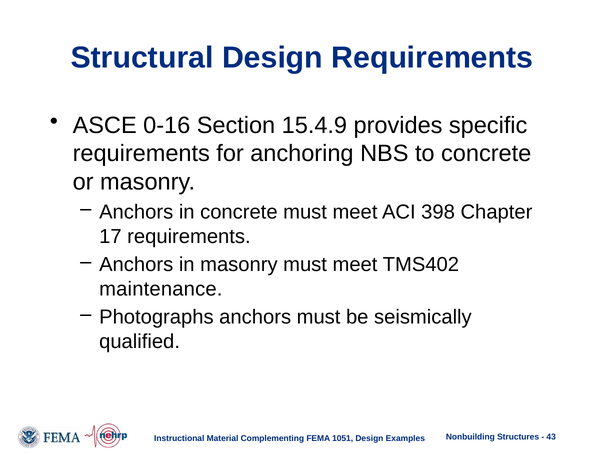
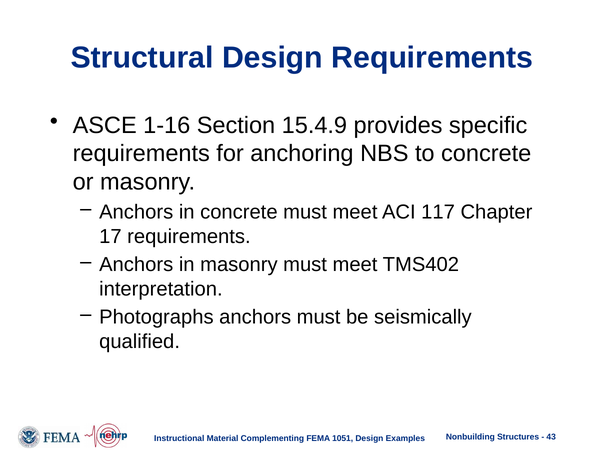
0-16: 0-16 -> 1-16
398: 398 -> 117
maintenance: maintenance -> interpretation
